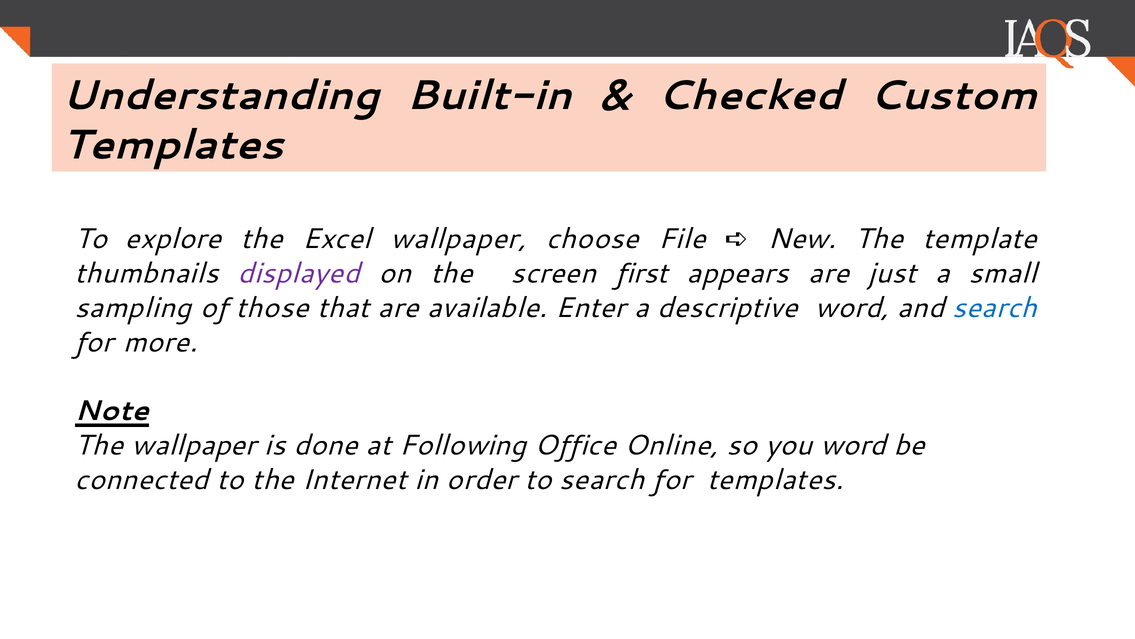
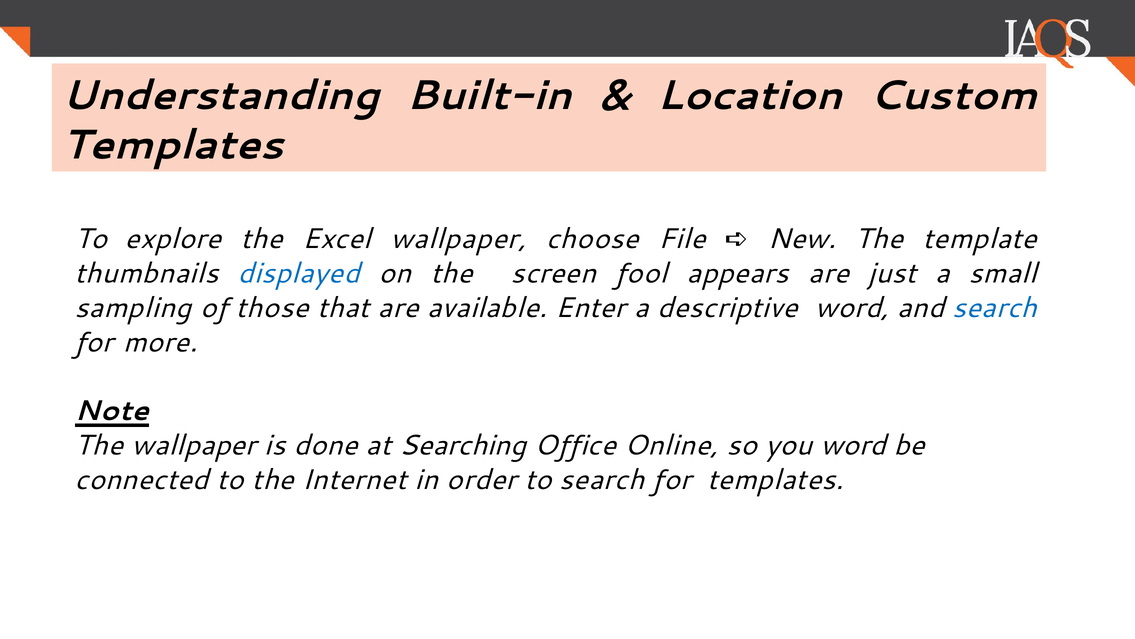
Checked: Checked -> Location
displayed colour: purple -> blue
first: first -> fool
Following: Following -> Searching
